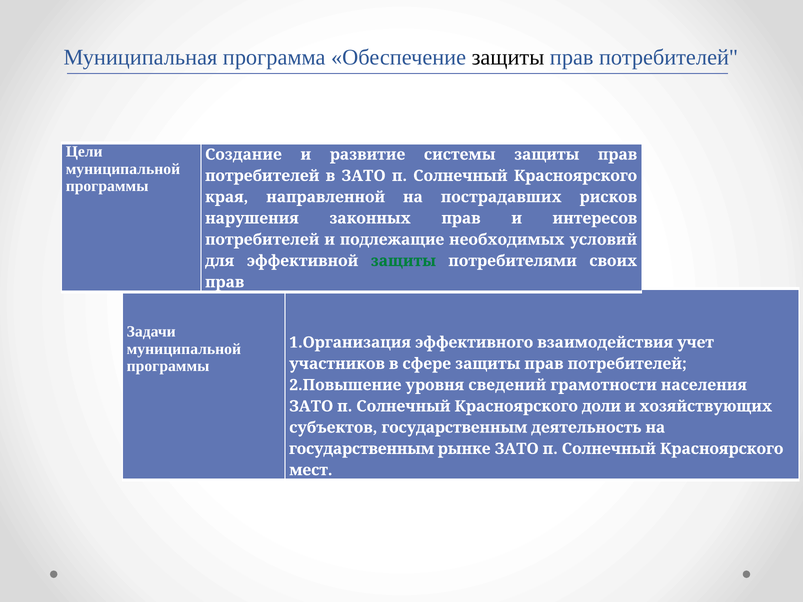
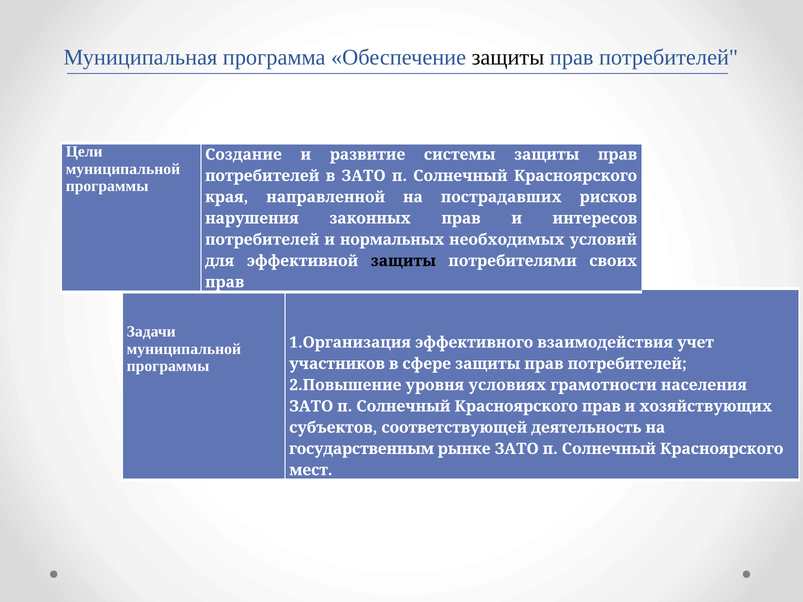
подлежащие: подлежащие -> нормальных
защиты at (403, 261) colour: green -> black
сведений: сведений -> условиях
Красноярского доли: доли -> прав
субъектов государственным: государственным -> соответствующей
